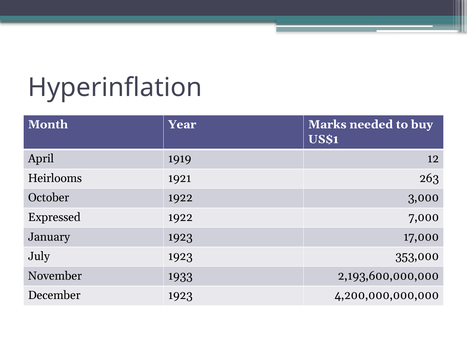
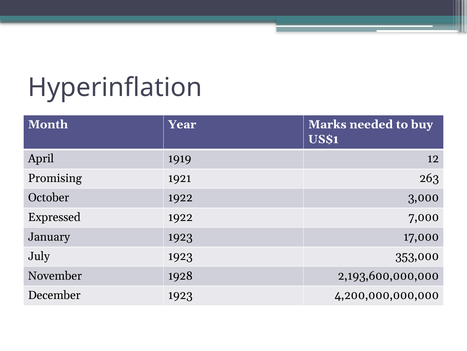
Heirlooms: Heirlooms -> Promising
1933: 1933 -> 1928
